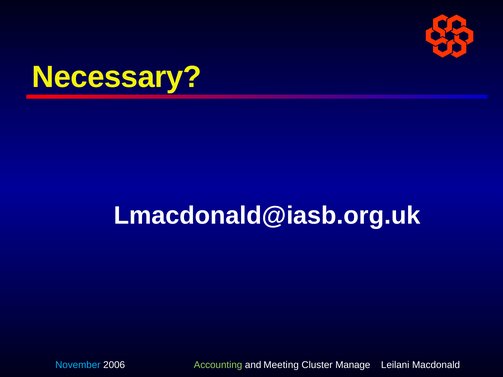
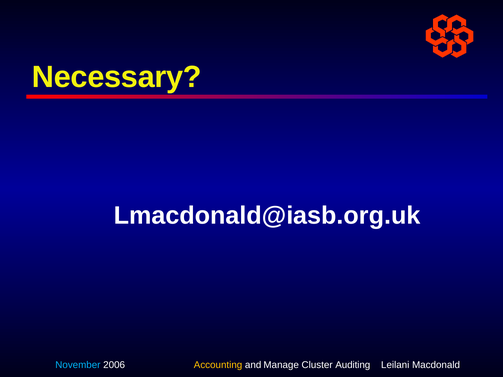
Accounting colour: light green -> yellow
Meeting: Meeting -> Manage
Manage: Manage -> Auditing
